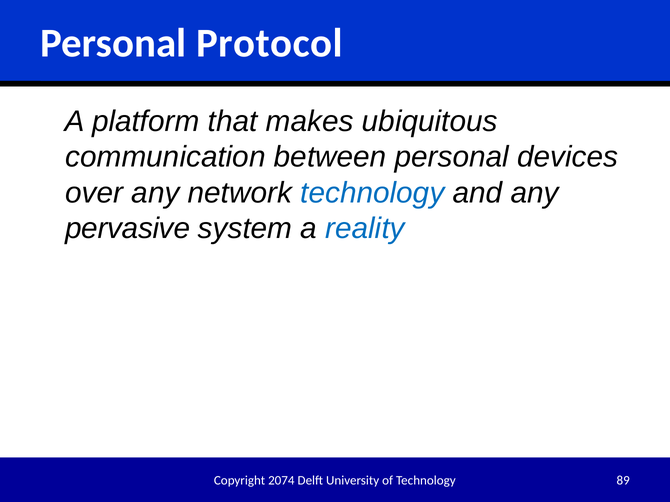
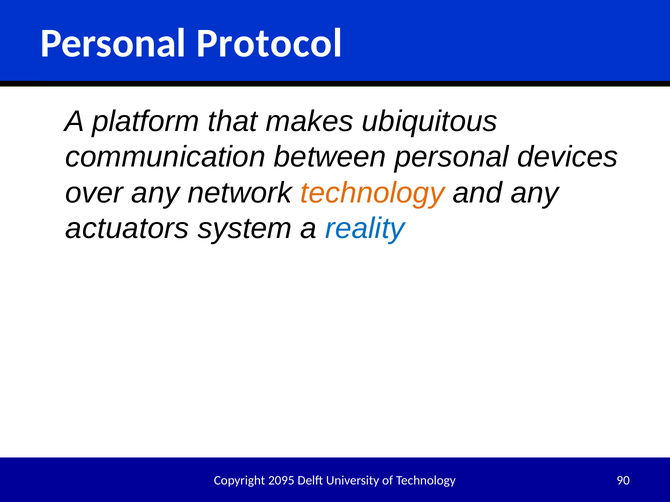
technology at (372, 193) colour: blue -> orange
pervasive: pervasive -> actuators
2074: 2074 -> 2095
89: 89 -> 90
